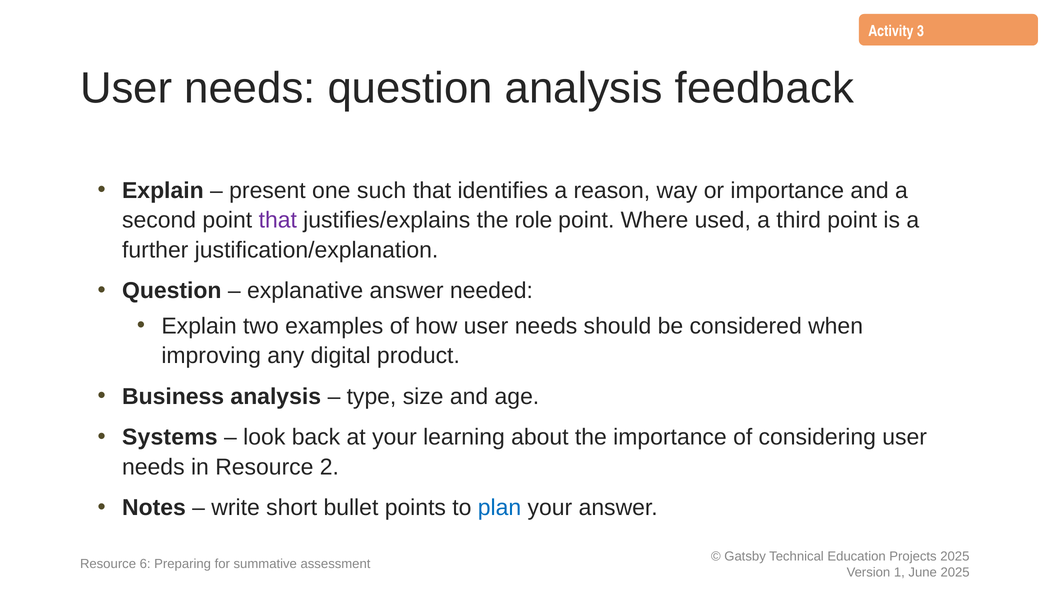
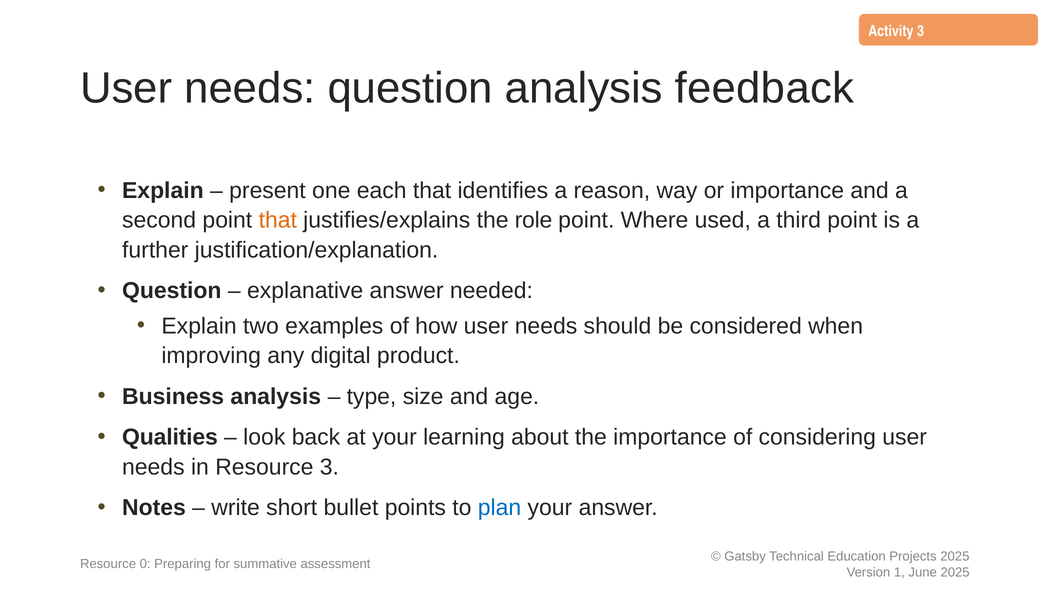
such: such -> each
that at (278, 220) colour: purple -> orange
Systems: Systems -> Qualities
Resource 2: 2 -> 3
6: 6 -> 0
